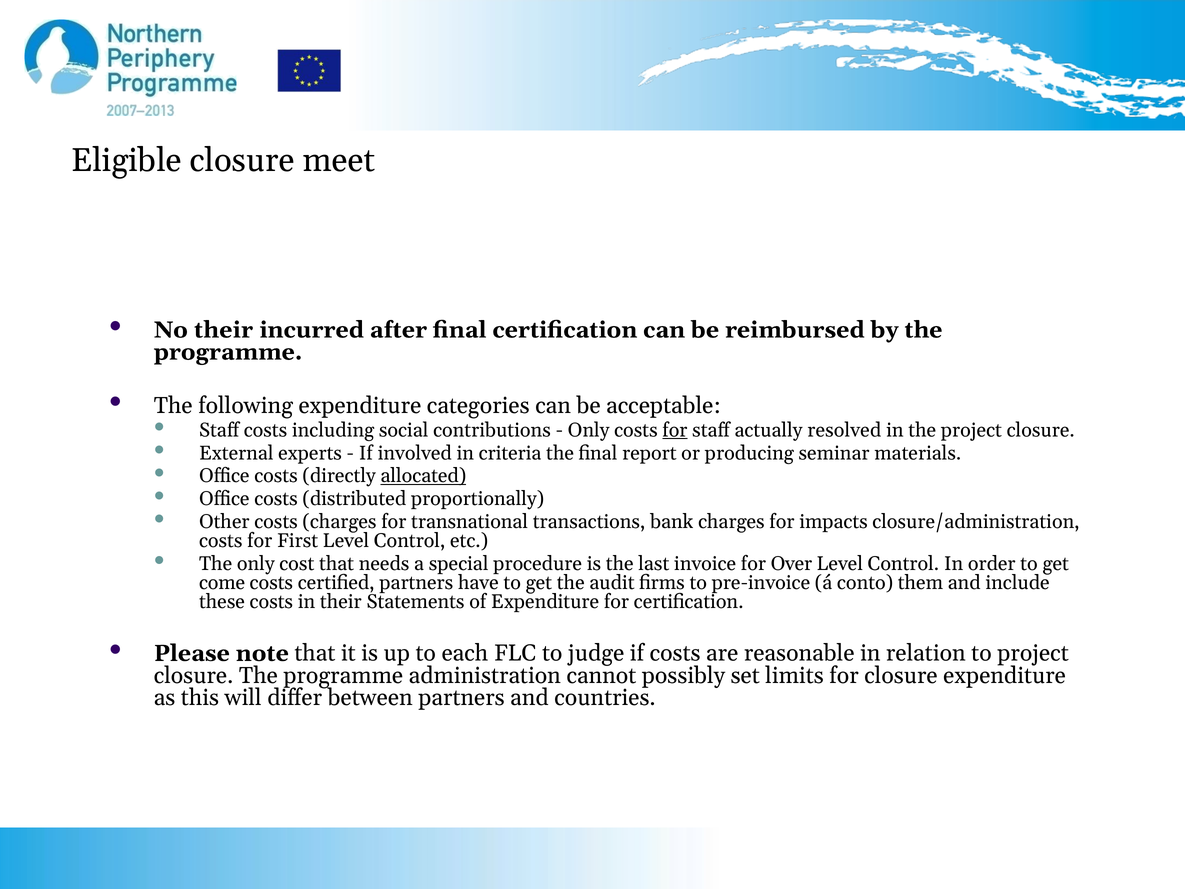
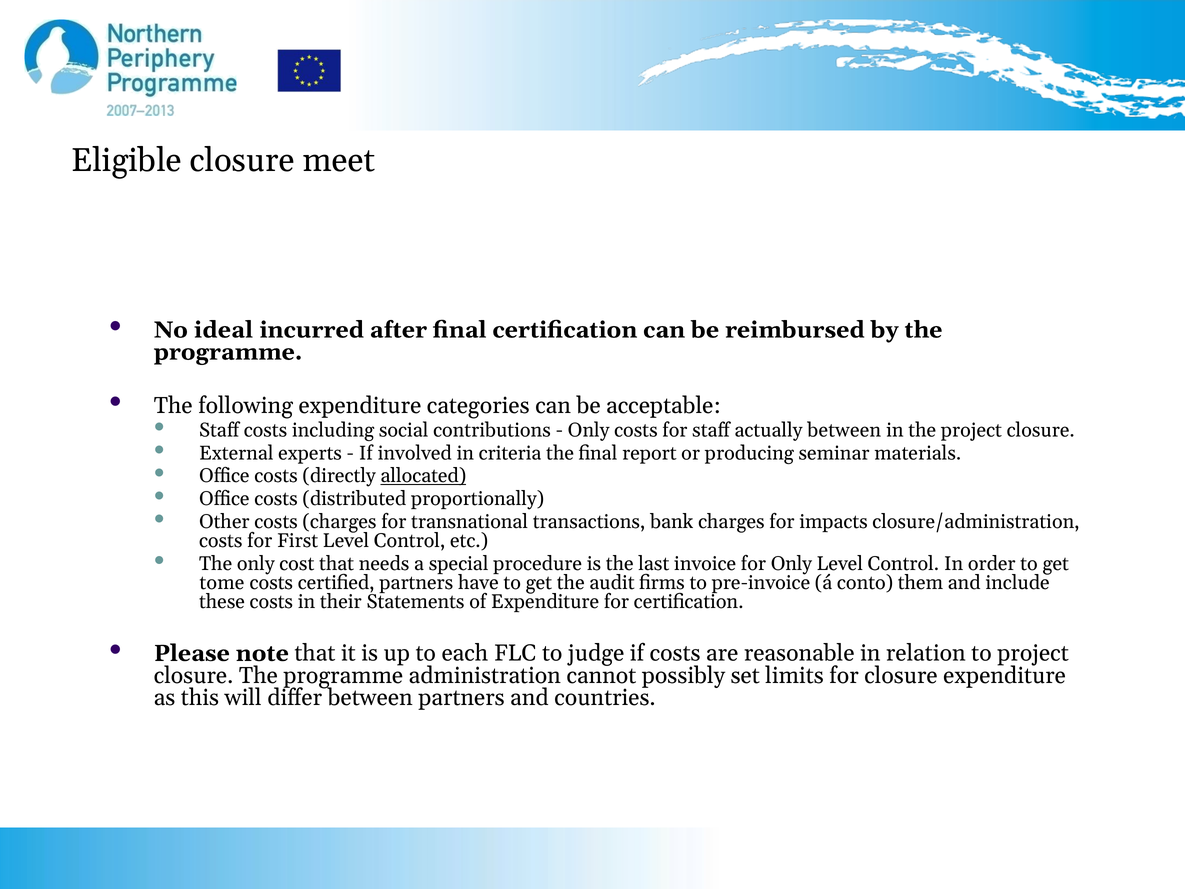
No their: their -> ideal
for at (675, 430) underline: present -> none
actually resolved: resolved -> between
for Over: Over -> Only
come: come -> tome
